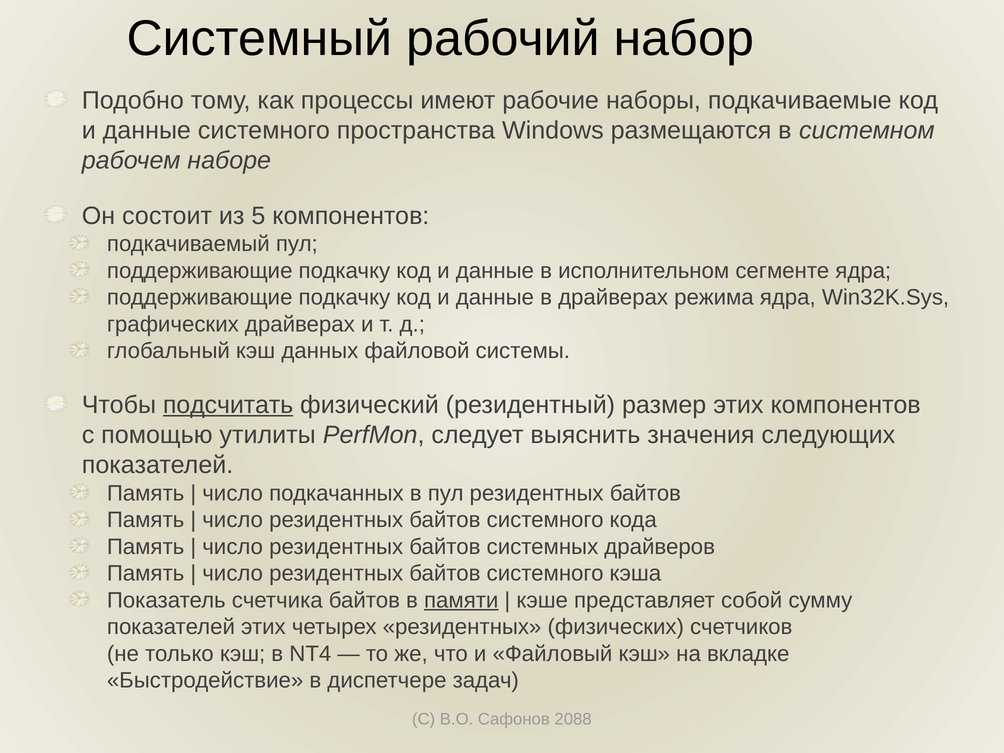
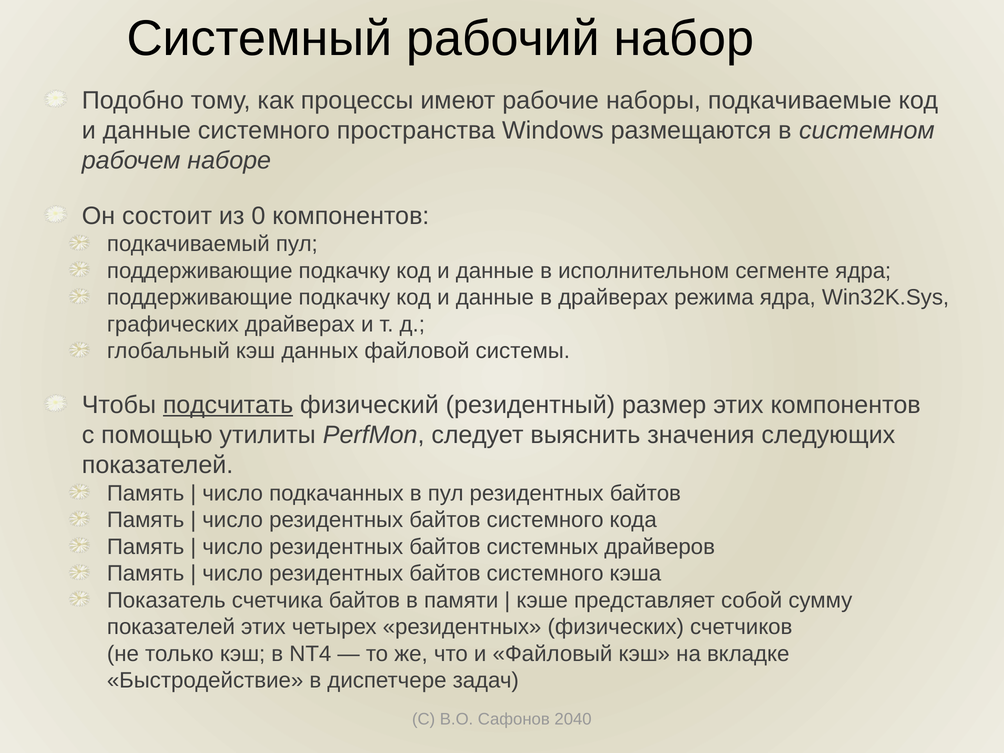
5: 5 -> 0
памяти underline: present -> none
2088: 2088 -> 2040
